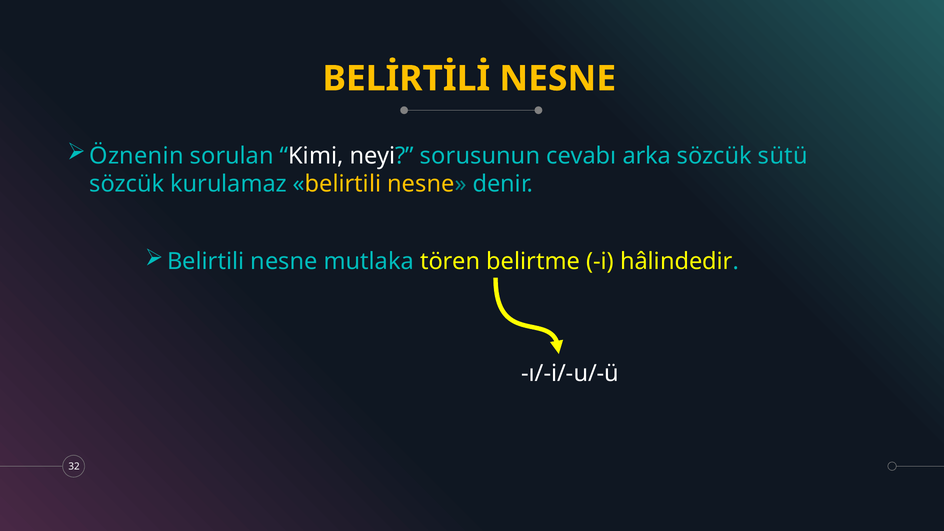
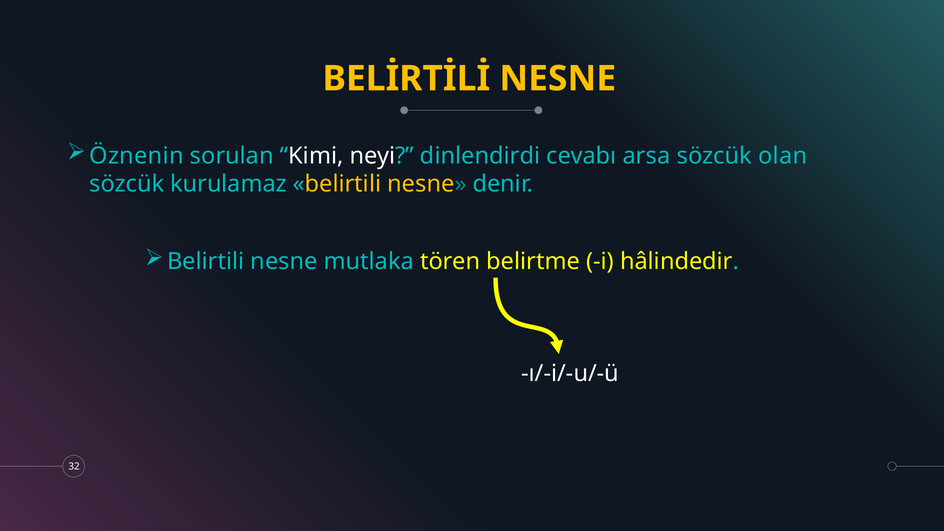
sorusunun: sorusunun -> dinlendirdi
arka: arka -> arsa
sütü: sütü -> olan
